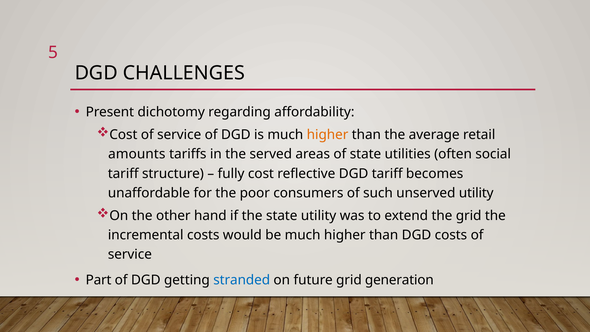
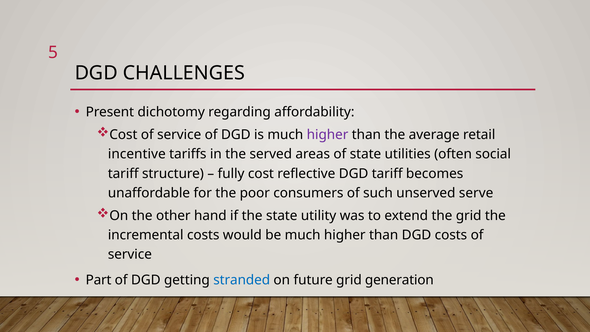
higher at (328, 135) colour: orange -> purple
amounts: amounts -> incentive
unserved utility: utility -> serve
